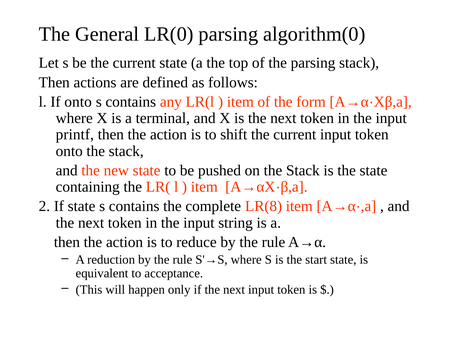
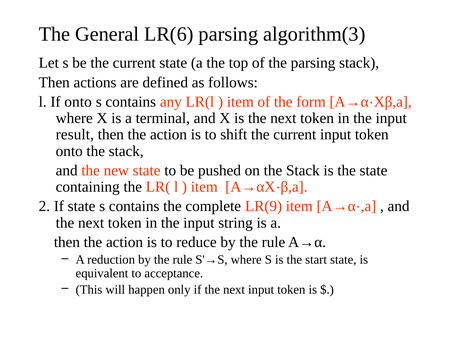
LR(0: LR(0 -> LR(6
algorithm(0: algorithm(0 -> algorithm(3
printf: printf -> result
LR(8: LR(8 -> LR(9
